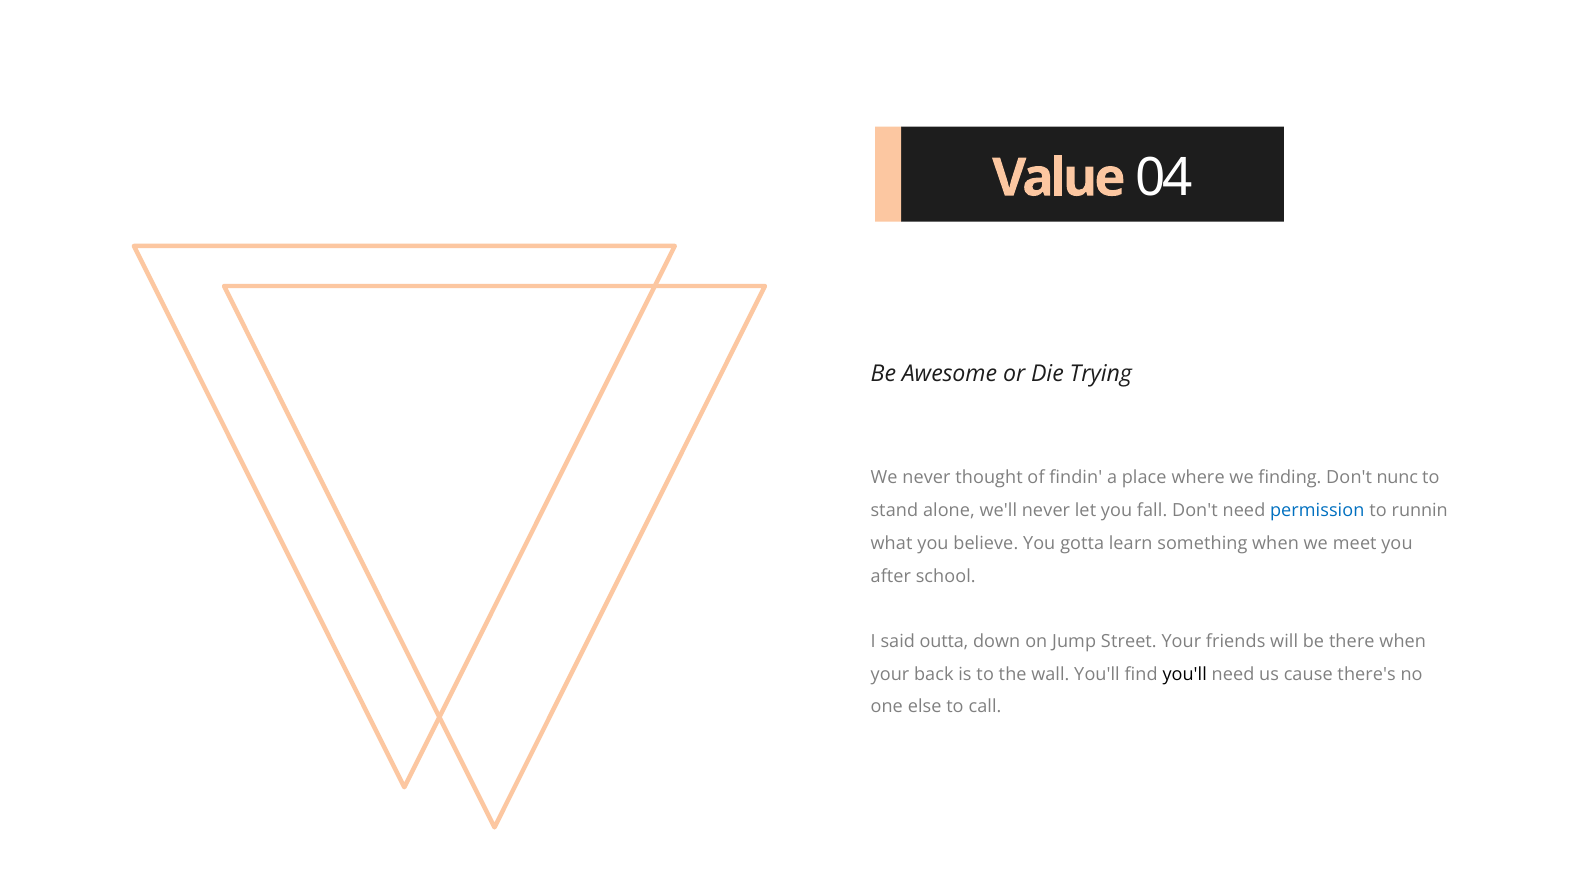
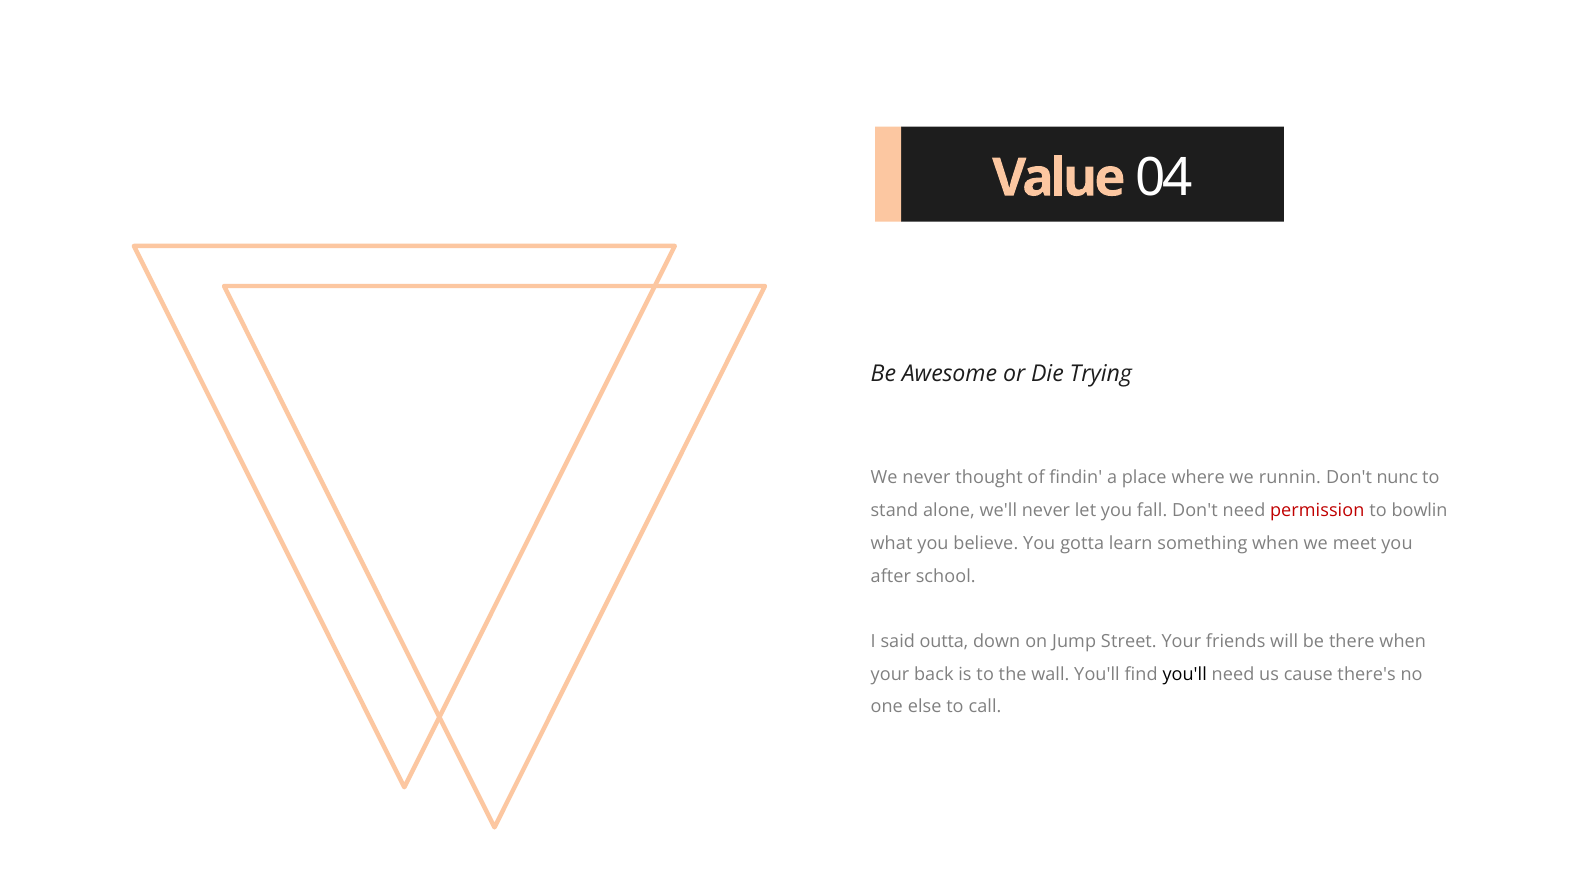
finding: finding -> runnin
permission colour: blue -> red
runnin: runnin -> bowlin
